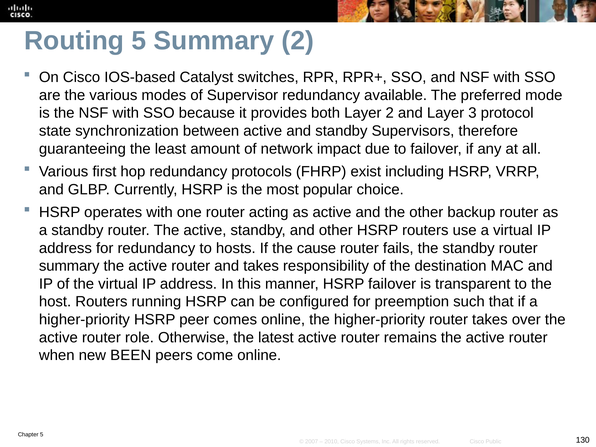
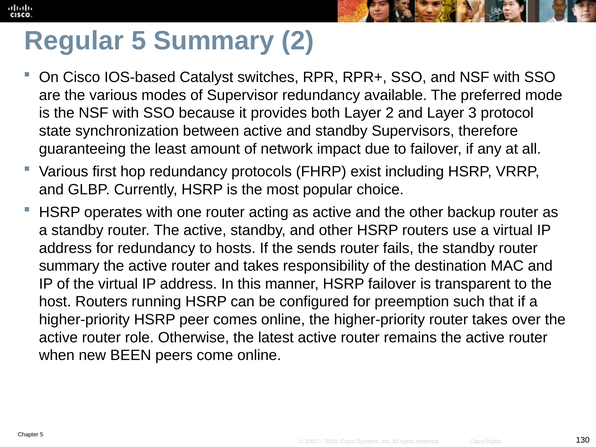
Routing: Routing -> Regular
cause: cause -> sends
